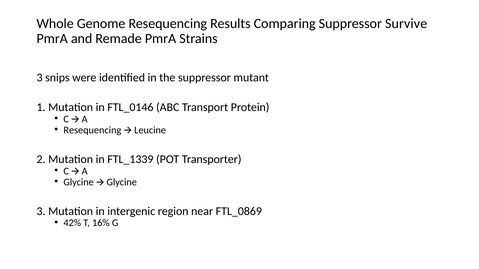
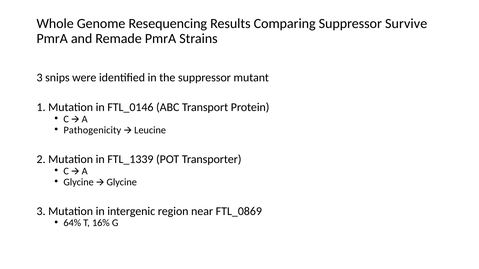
Resequencing at (92, 130): Resequencing -> Pathogenicity
42%: 42% -> 64%
